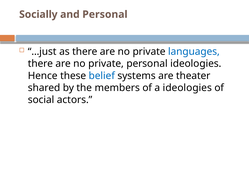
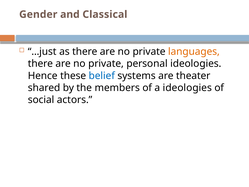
Socially: Socially -> Gender
and Personal: Personal -> Classical
languages colour: blue -> orange
